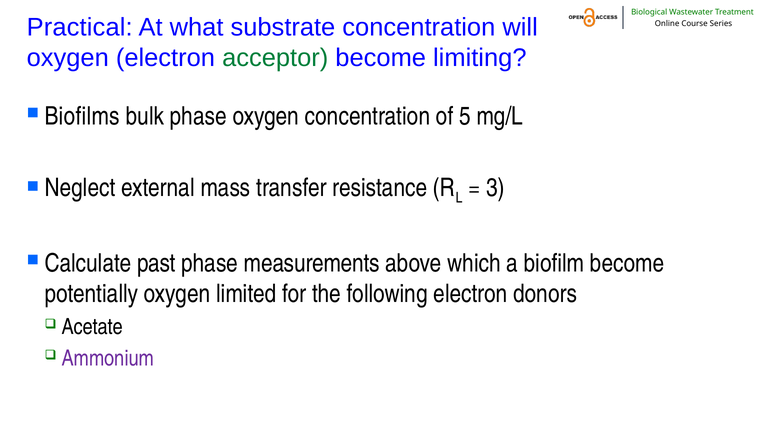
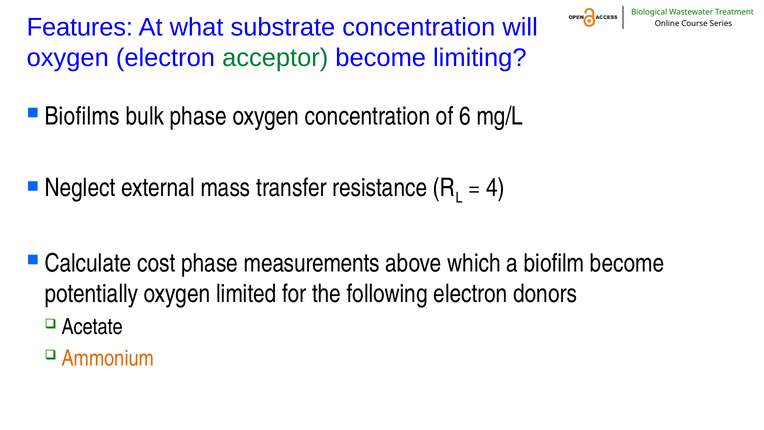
Practical: Practical -> Features
5: 5 -> 6
3: 3 -> 4
past: past -> cost
Ammonium colour: purple -> orange
